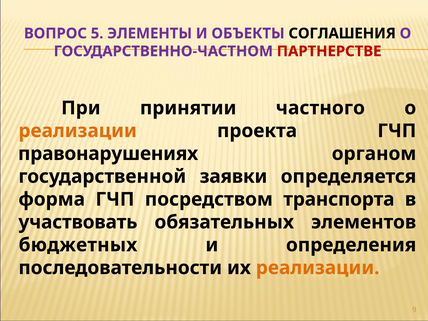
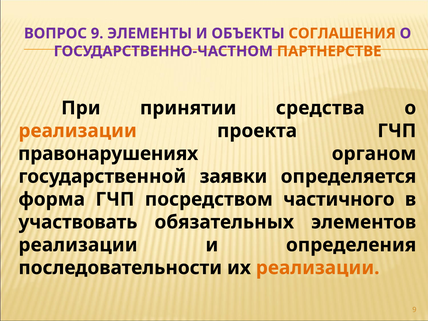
ВОПРОС 5: 5 -> 9
СОГЛАШЕНИЯ colour: black -> orange
ПАРТНЕРСТВЕ colour: red -> orange
частного: частного -> средства
транспорта: транспорта -> частичного
бюджетных at (78, 245): бюджетных -> реализации
